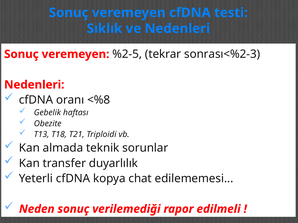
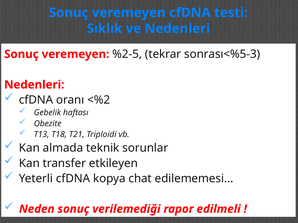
sonrası<%2-3: sonrası<%2-3 -> sonrası<%5-3
<%8: <%8 -> <%2
duyarlılık: duyarlılık -> etkileyen
